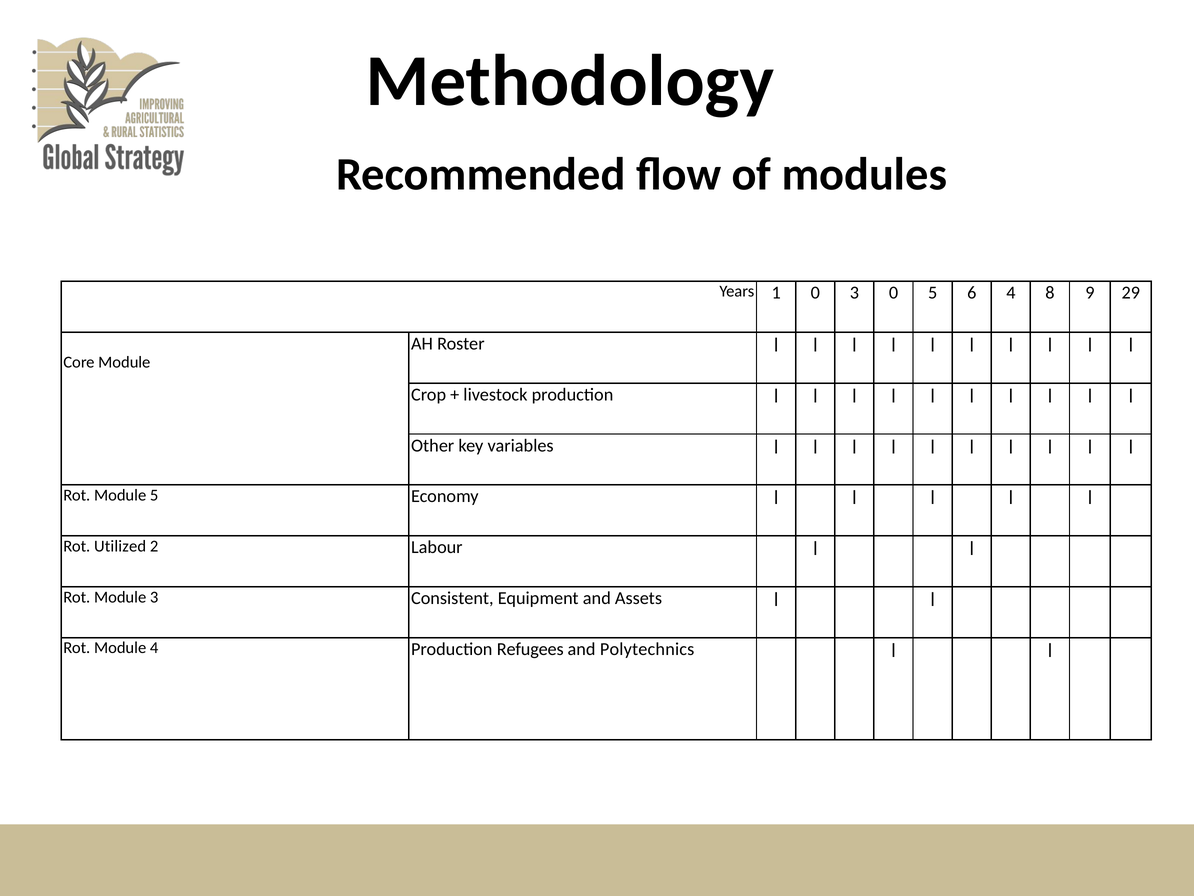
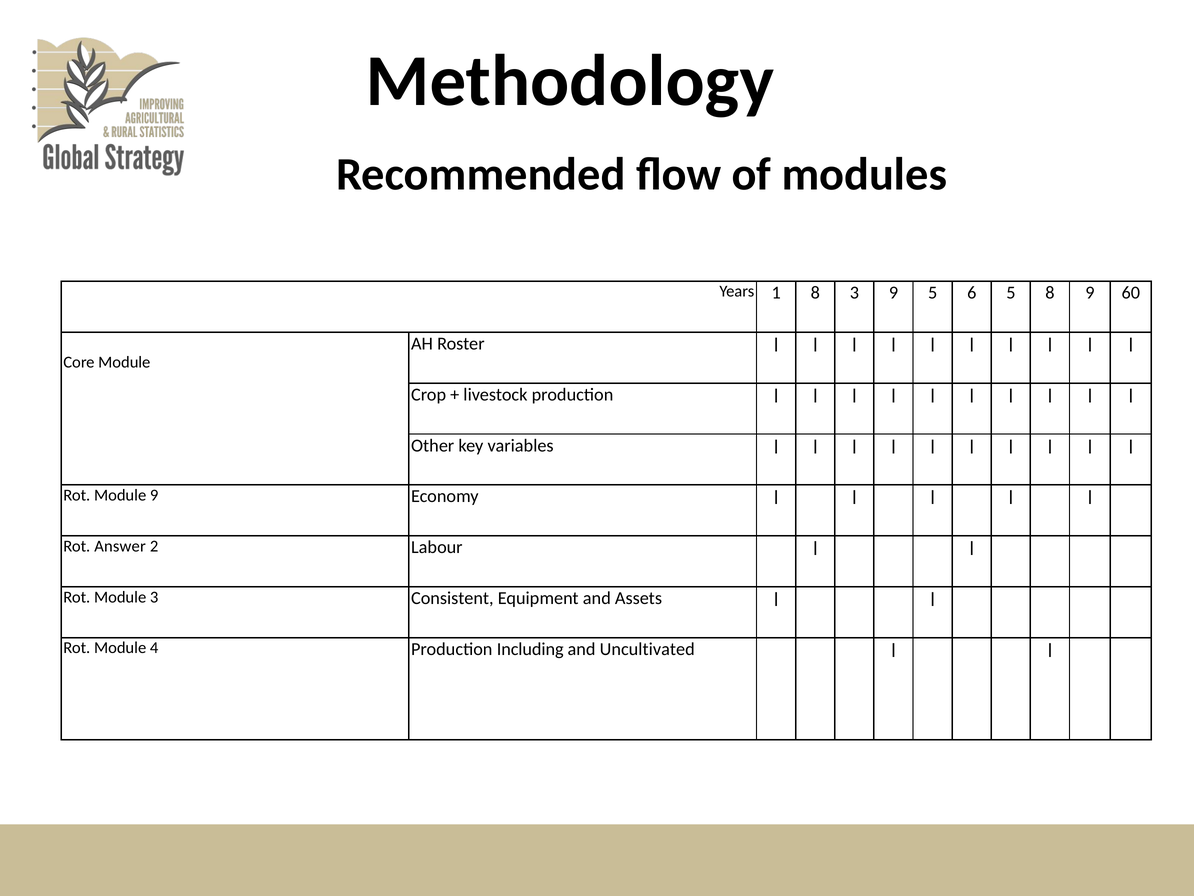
1 0: 0 -> 8
3 0: 0 -> 9
6 4: 4 -> 5
29: 29 -> 60
Module 5: 5 -> 9
Utilized: Utilized -> Answer
Refugees: Refugees -> Including
Polytechnics: Polytechnics -> Uncultivated
